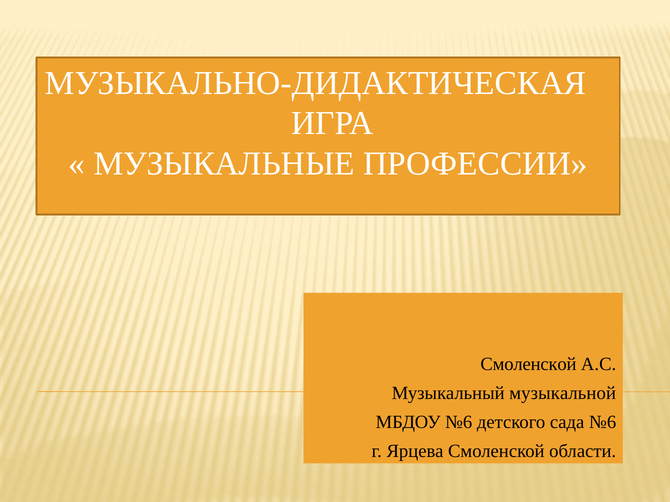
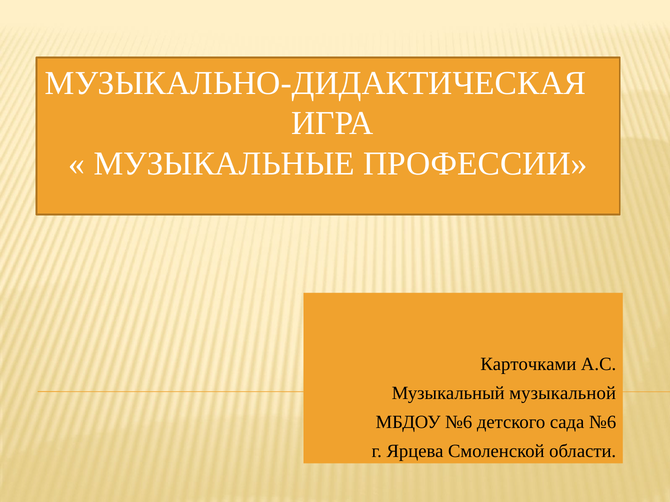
Смоленской at (528, 365): Смоленской -> Карточками
